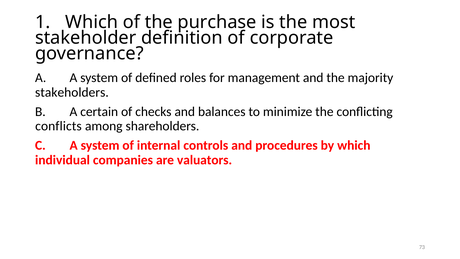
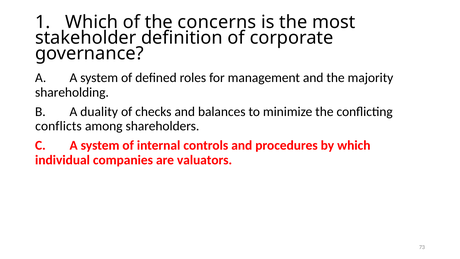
purchase: purchase -> concerns
stakeholders: stakeholders -> shareholding
certain: certain -> duality
